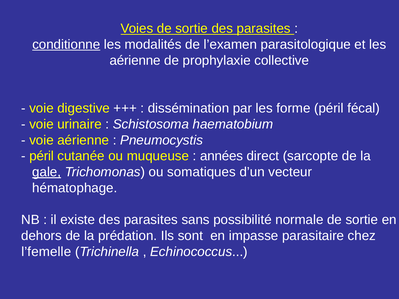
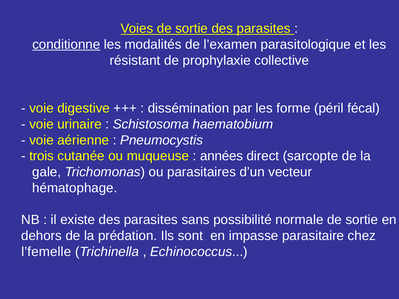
aérienne at (135, 60): aérienne -> résistant
péril at (42, 156): péril -> trois
gale underline: present -> none
somatiques: somatiques -> parasitaires
